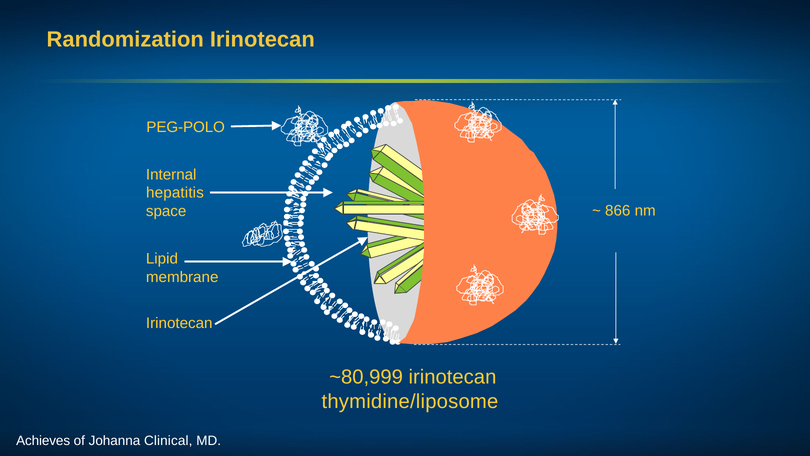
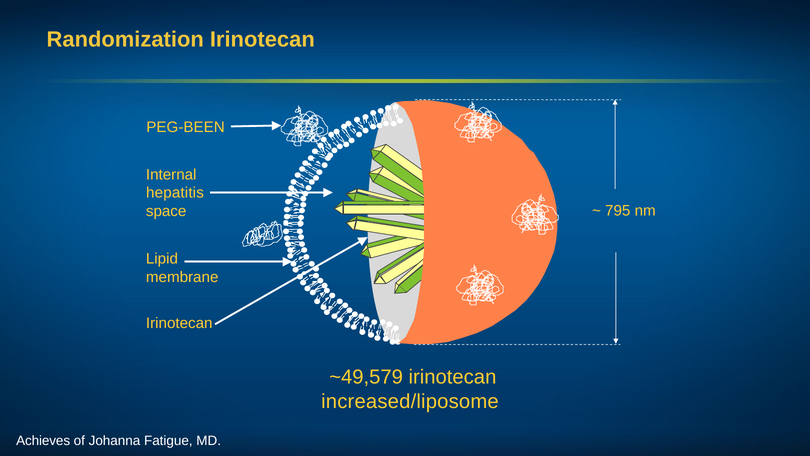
PEG-POLO: PEG-POLO -> PEG-BEEN
866: 866 -> 795
~80,999: ~80,999 -> ~49,579
thymidine/liposome: thymidine/liposome -> increased/liposome
Clinical: Clinical -> Fatigue
